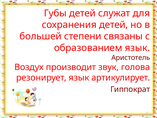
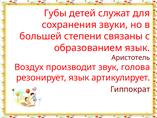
сохранения детей: детей -> звуки
